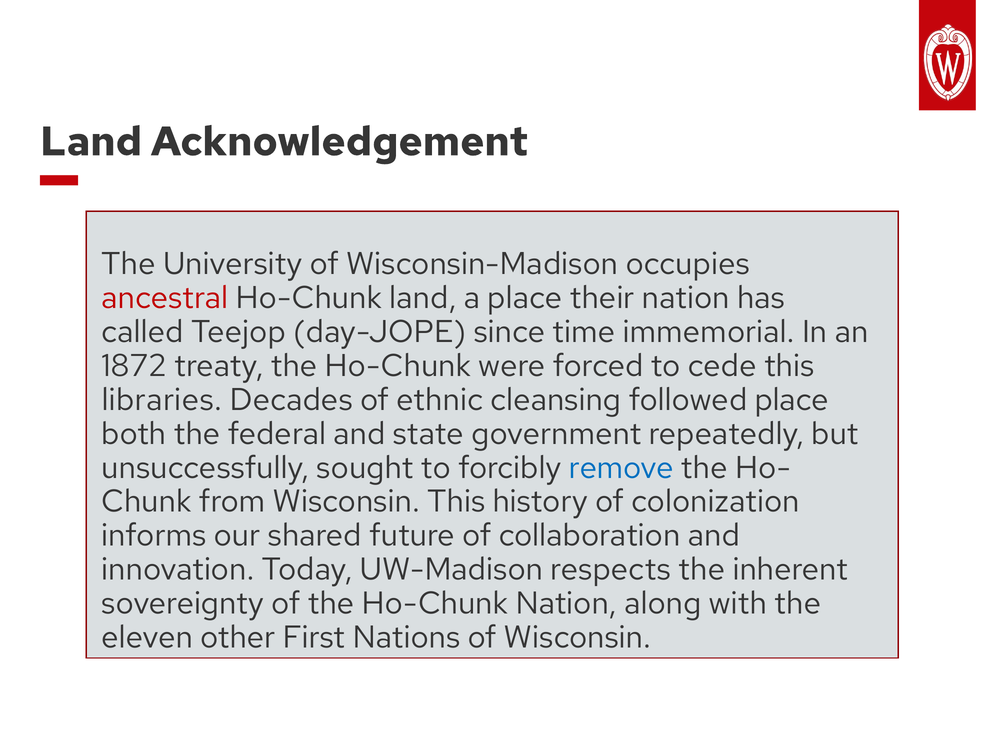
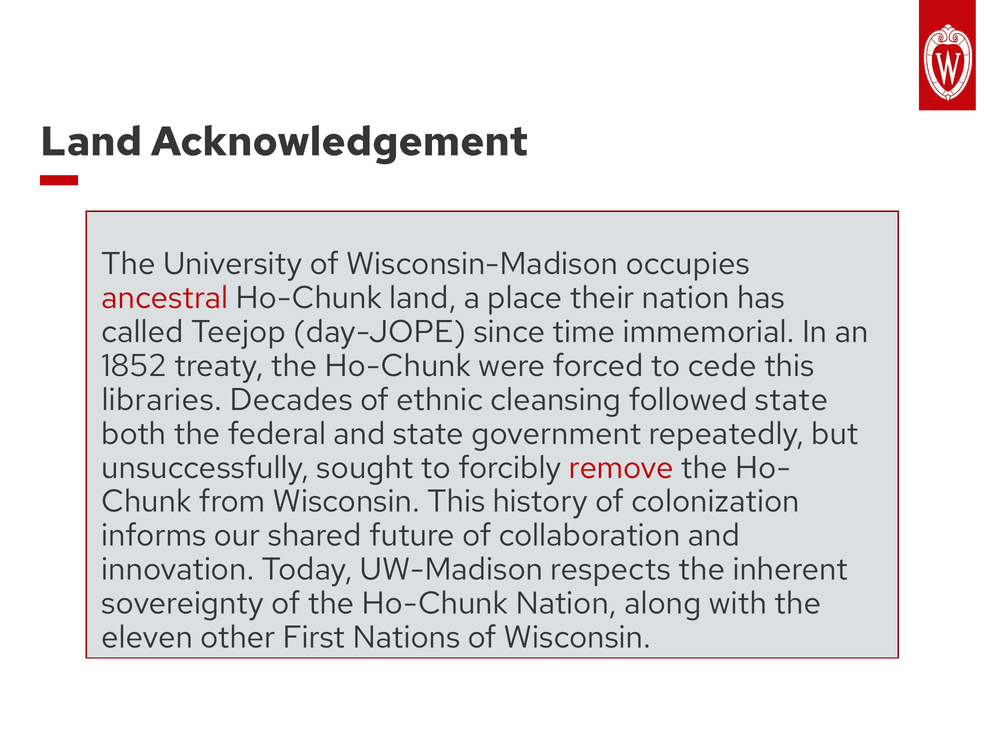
1872: 1872 -> 1852
followed place: place -> state
remove colour: blue -> red
